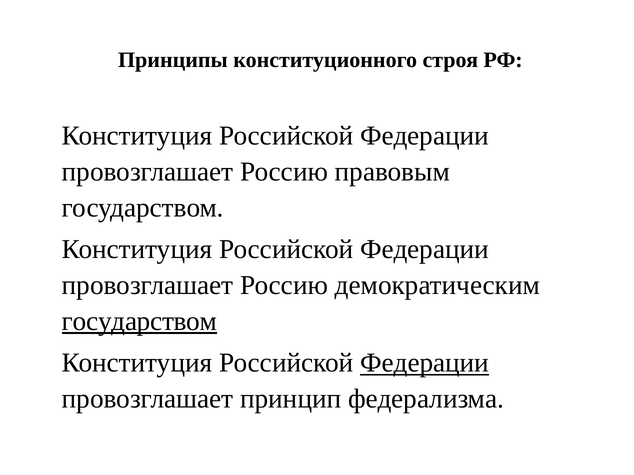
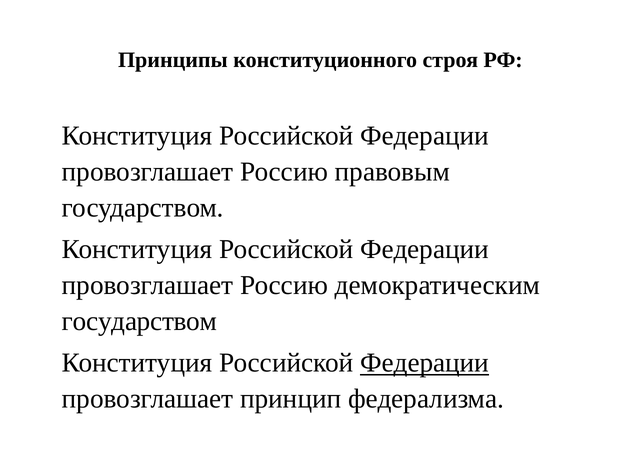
государством at (139, 322) underline: present -> none
